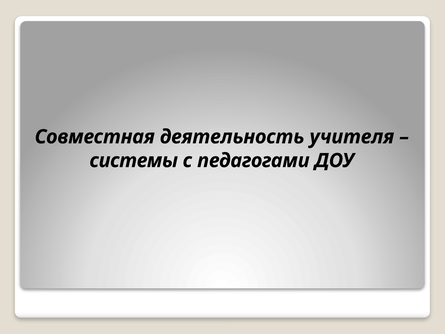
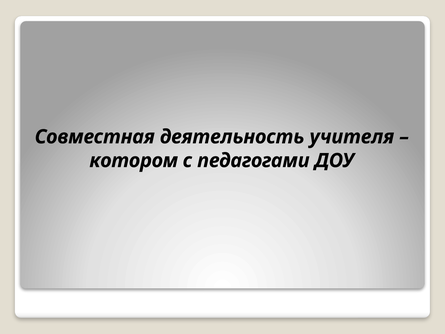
системы: системы -> котором
